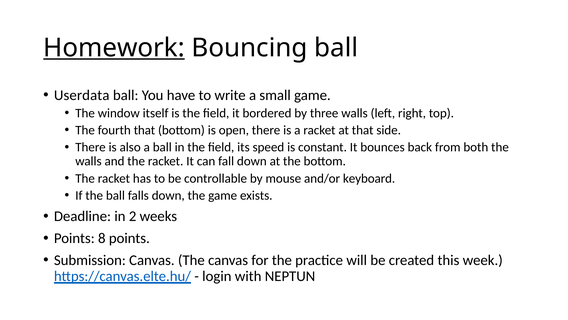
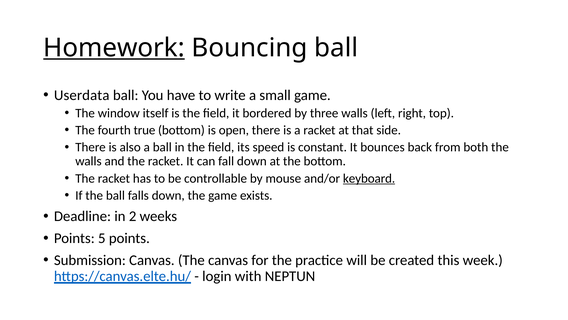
fourth that: that -> true
keyboard underline: none -> present
8: 8 -> 5
